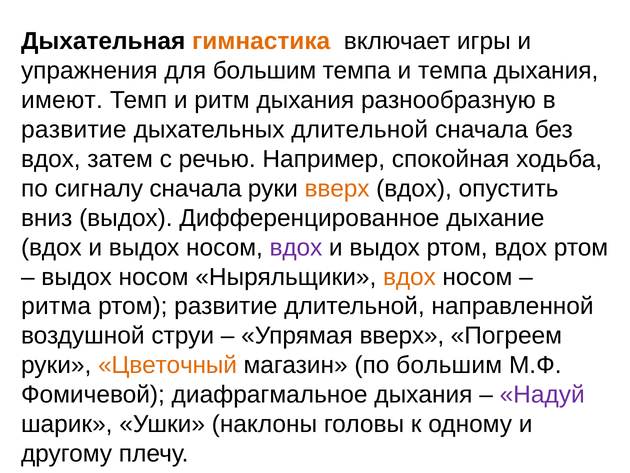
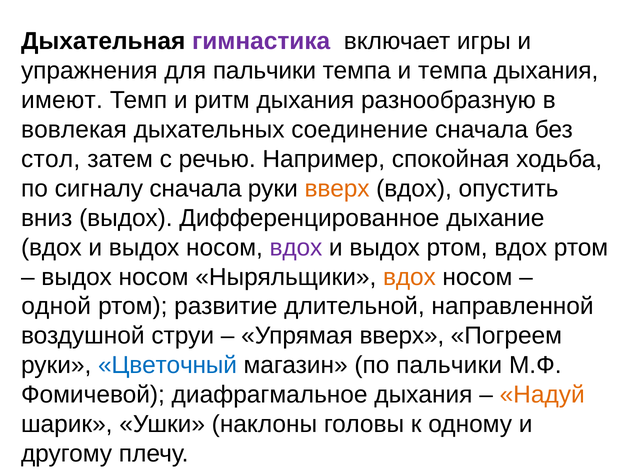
гимнастика colour: orange -> purple
для большим: большим -> пальчики
развитие at (74, 130): развитие -> вовлекая
дыхательных длительной: длительной -> соединение
вдох at (51, 159): вдох -> стол
ритма: ритма -> одной
Цветочный colour: orange -> blue
по большим: большим -> пальчики
Надуй colour: purple -> orange
